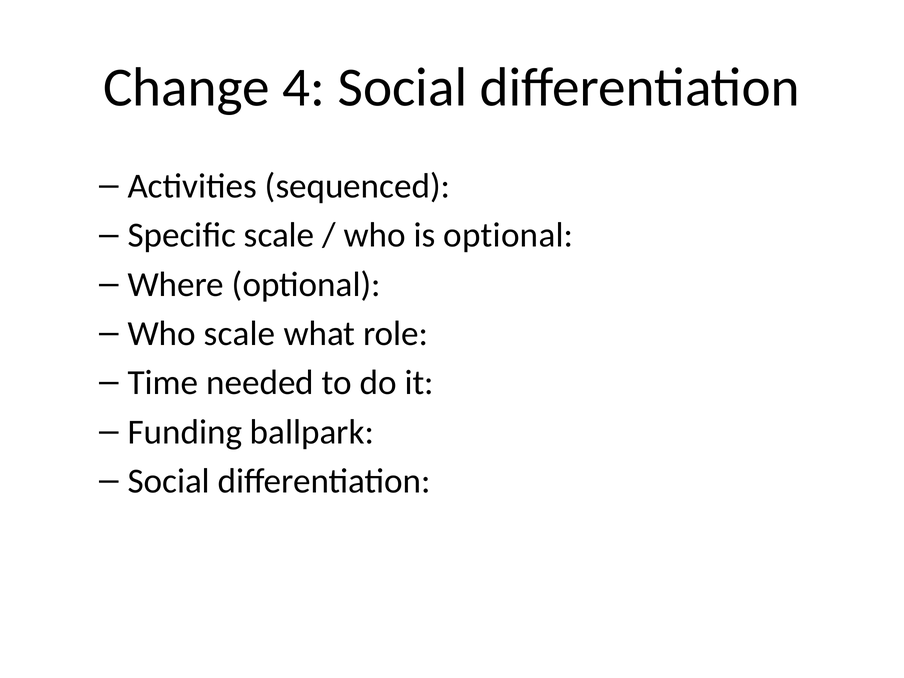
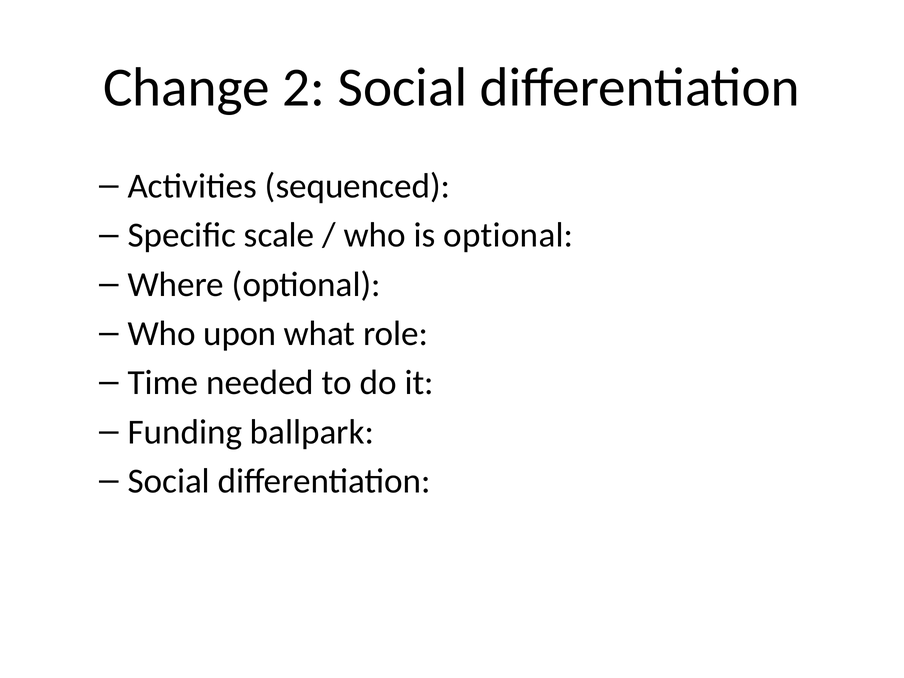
4: 4 -> 2
Who scale: scale -> upon
